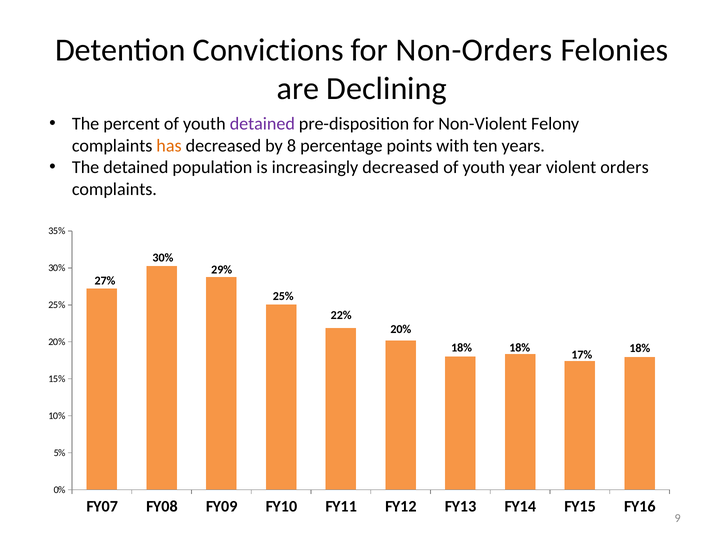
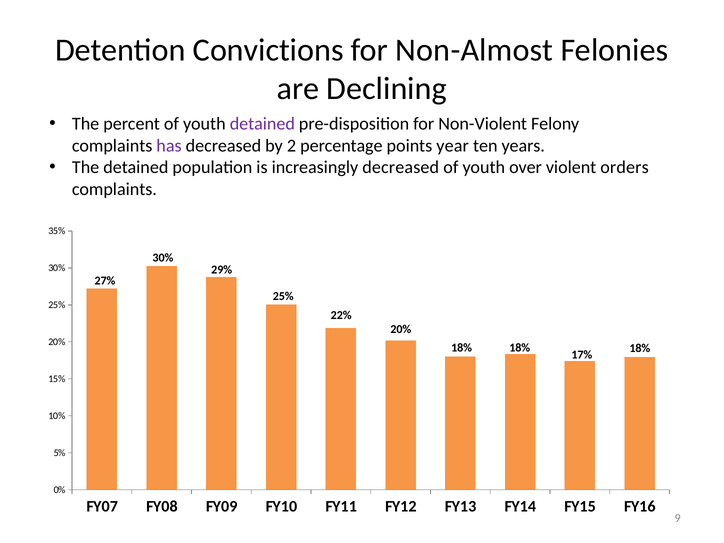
Non-Orders: Non-Orders -> Non-Almost
has colour: orange -> purple
8: 8 -> 2
with: with -> year
year: year -> over
